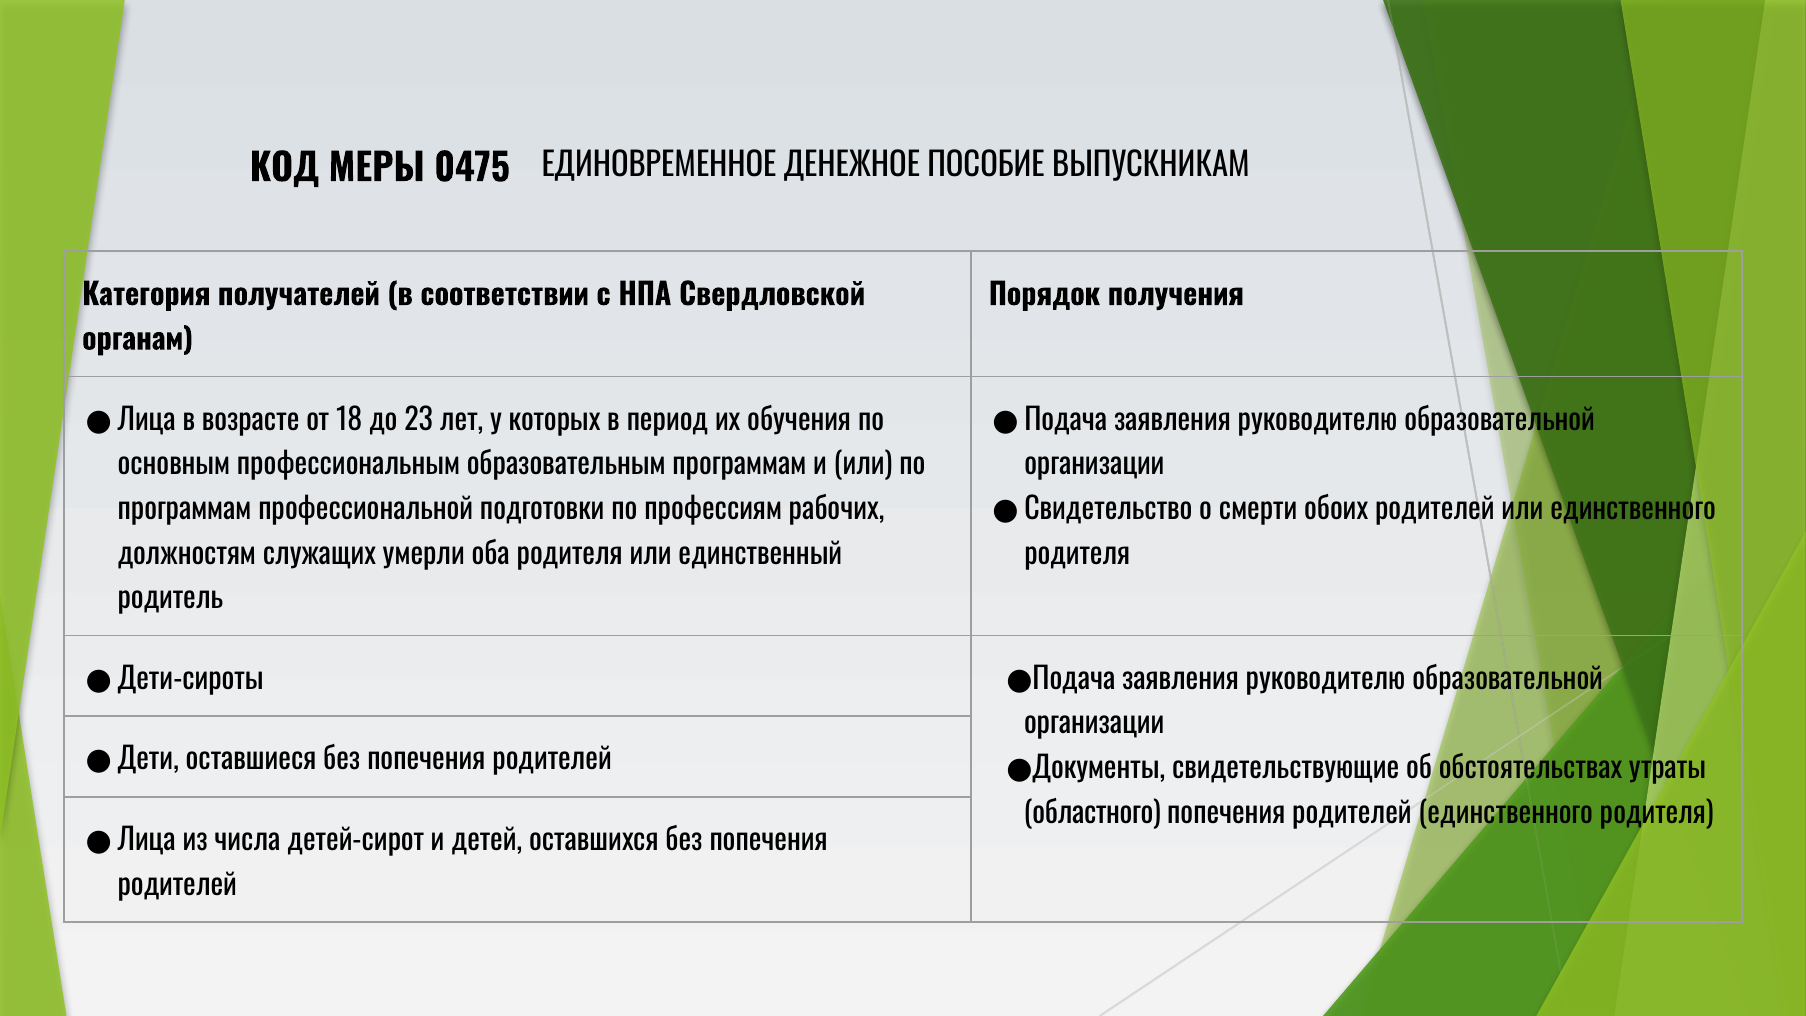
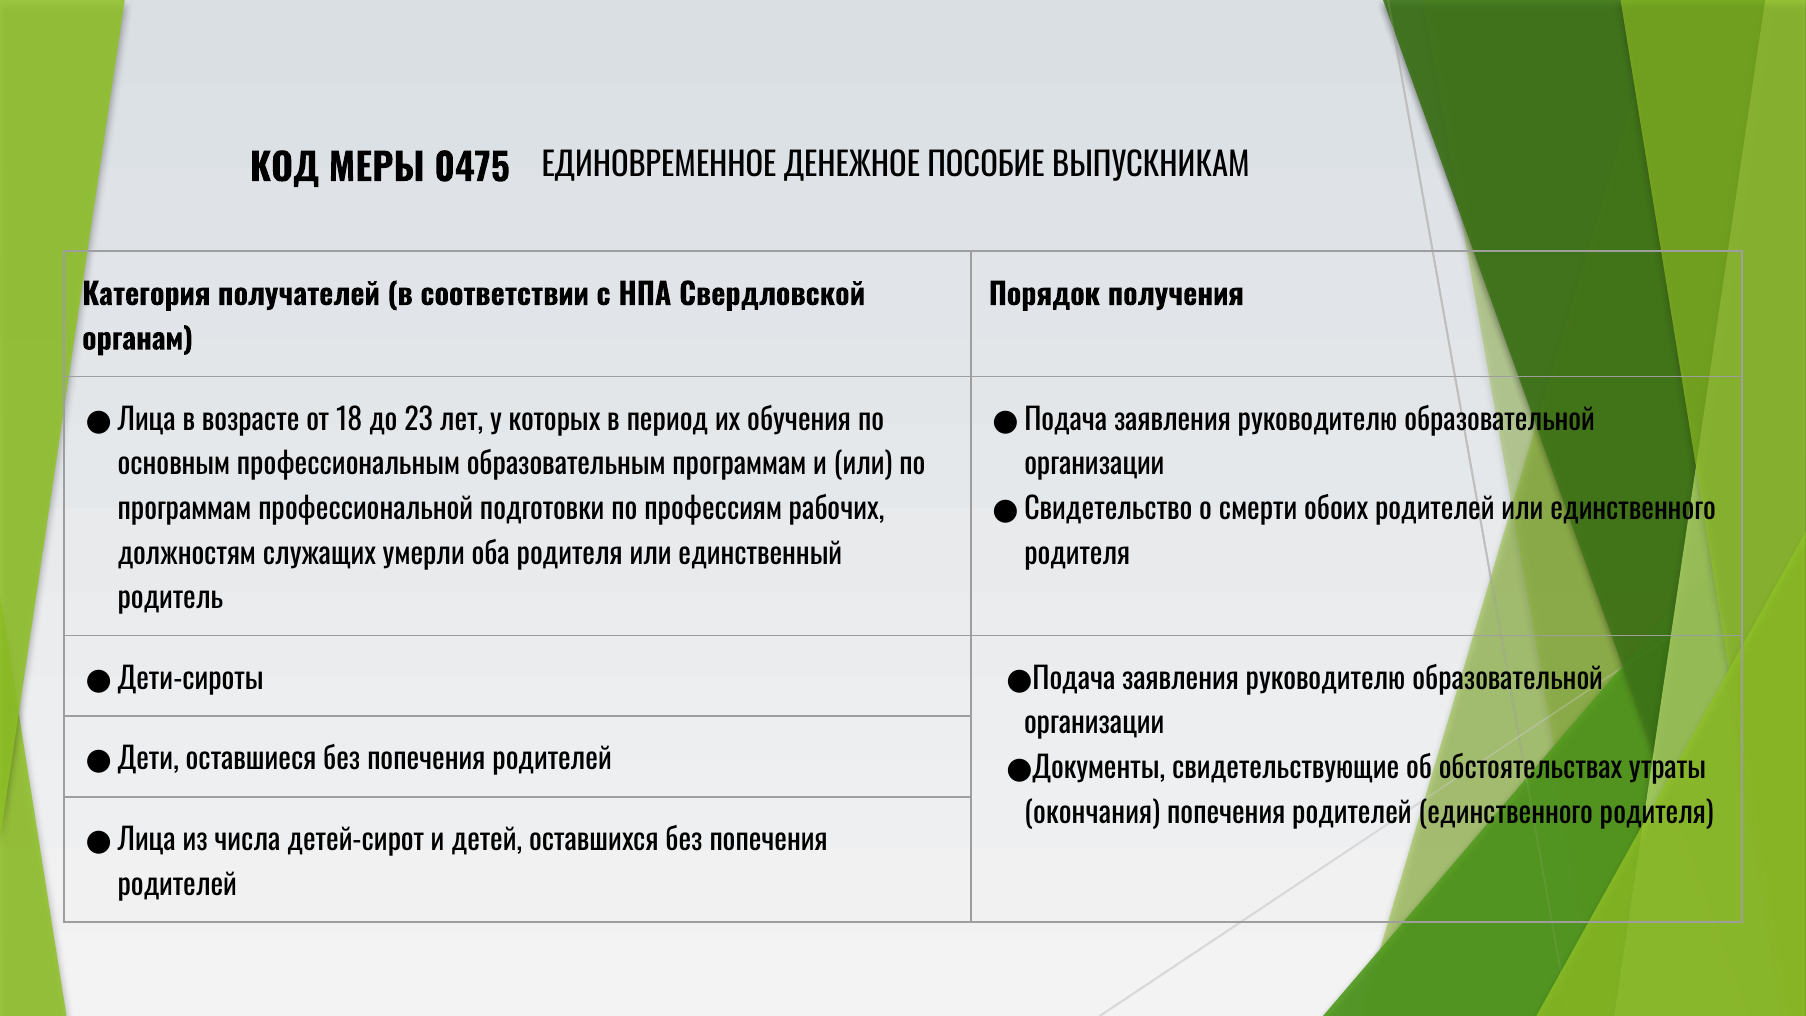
областного: областного -> окончания
